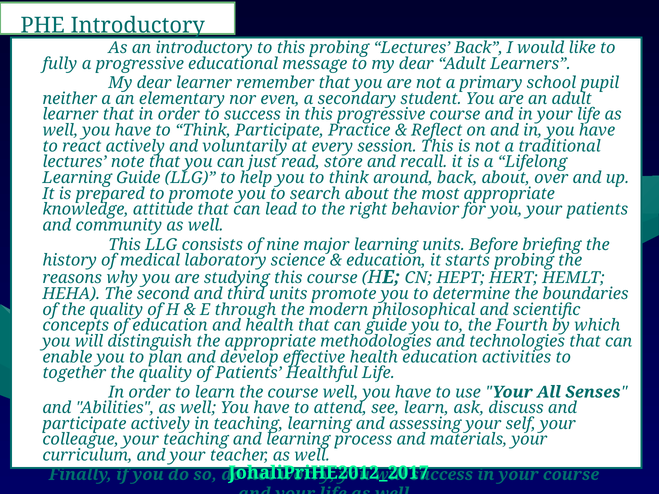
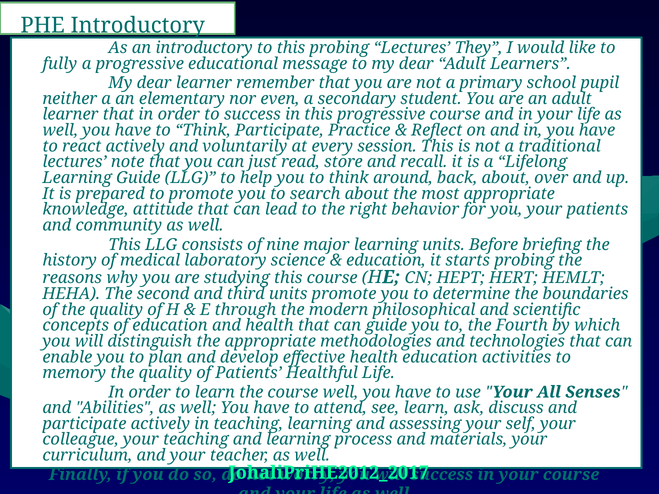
Lectures Back: Back -> They
together: together -> memory
